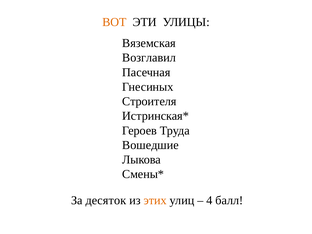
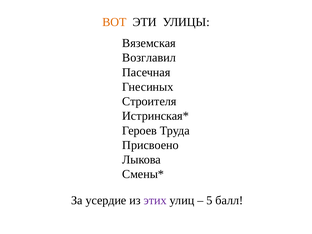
Вошедшие: Вошедшие -> Присвоено
десяток: десяток -> усердие
этих colour: orange -> purple
4: 4 -> 5
